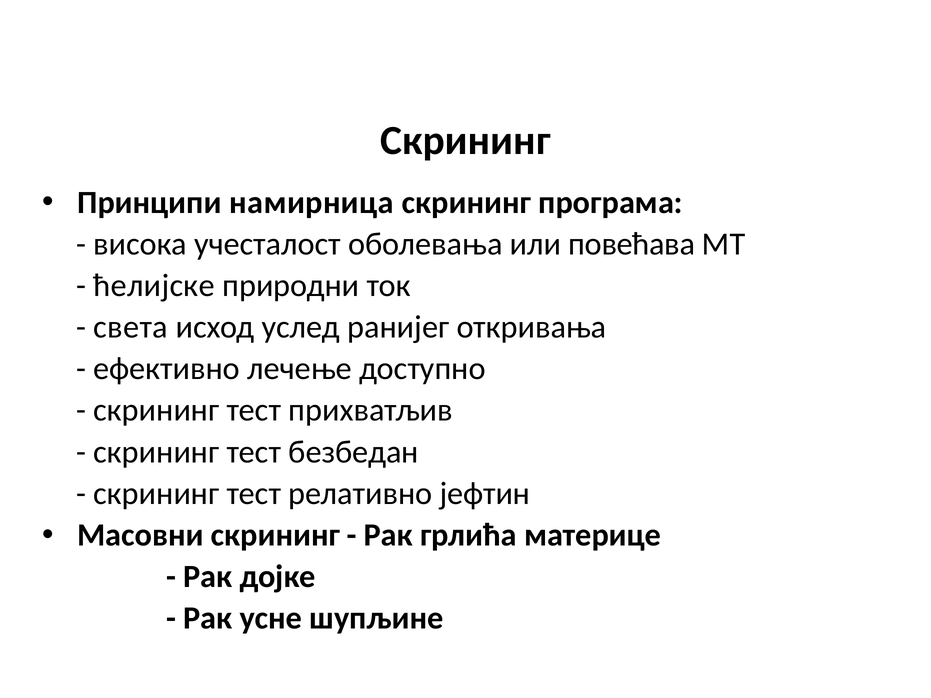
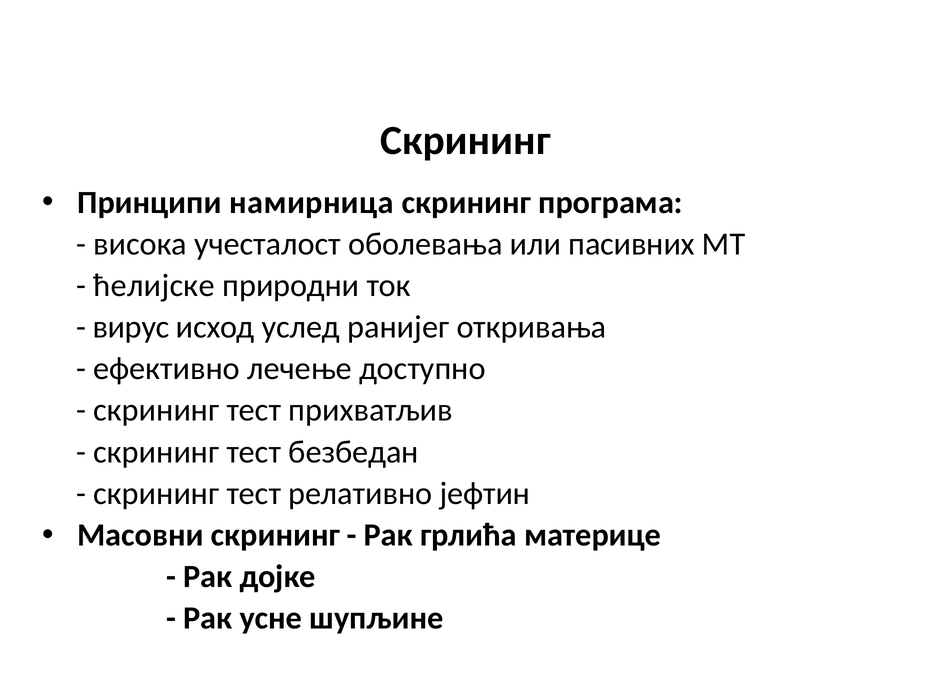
повећава: повећава -> пасивних
света: света -> вирус
